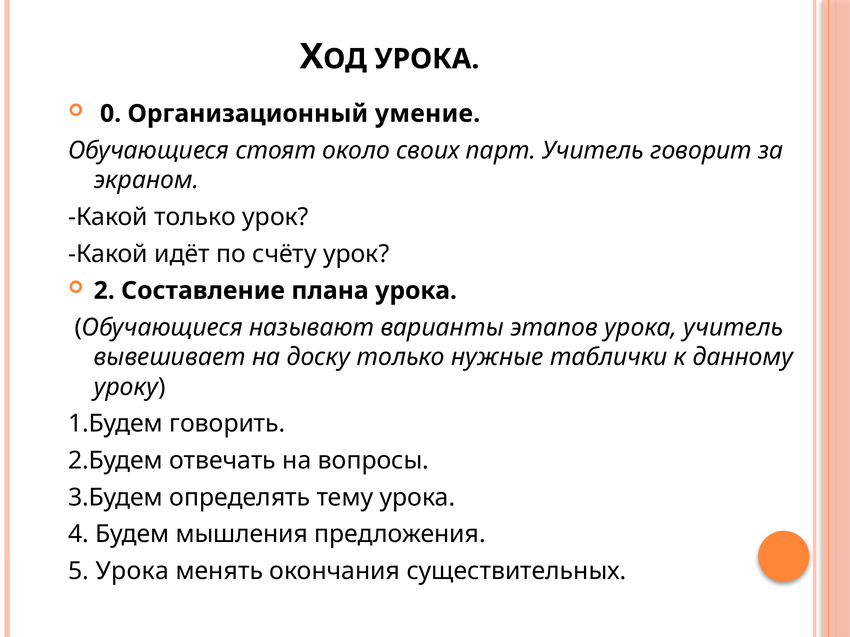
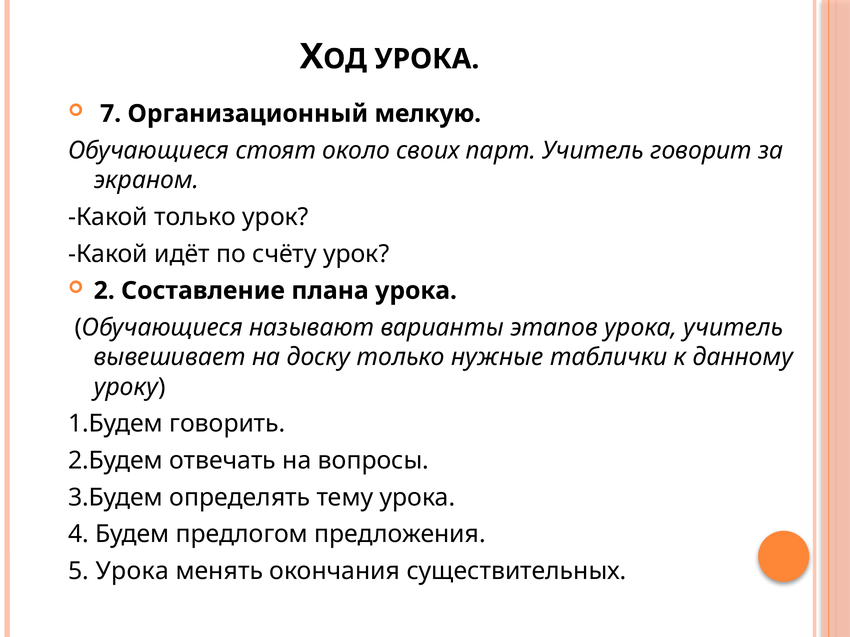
0: 0 -> 7
умение: умение -> мелкую
мышления: мышления -> предлогом
